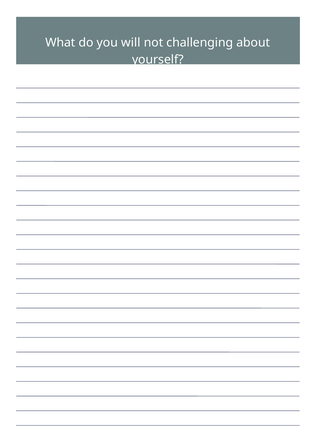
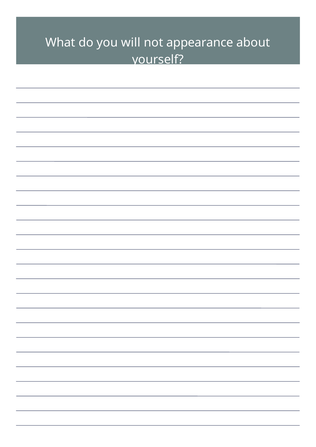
challenging: challenging -> appearance
